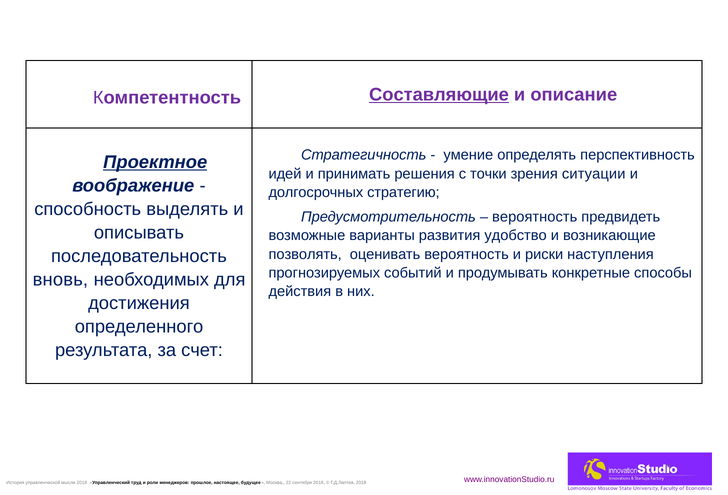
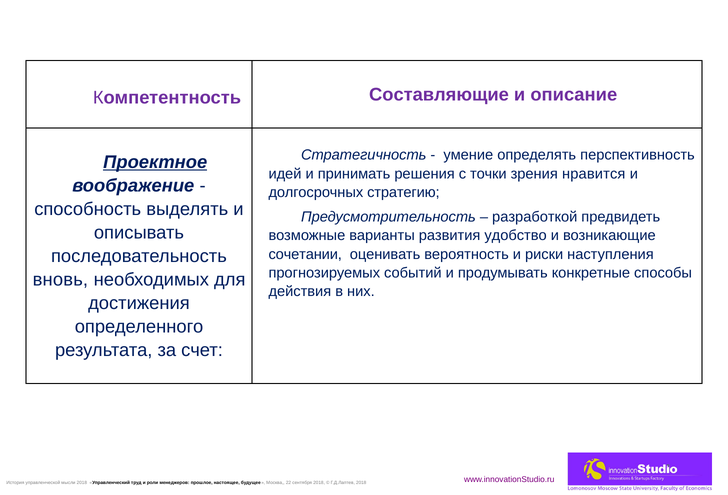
Составляющие underline: present -> none
ситуации: ситуации -> нравится
вероятность at (535, 217): вероятность -> разработкой
позволять: позволять -> сочетании
